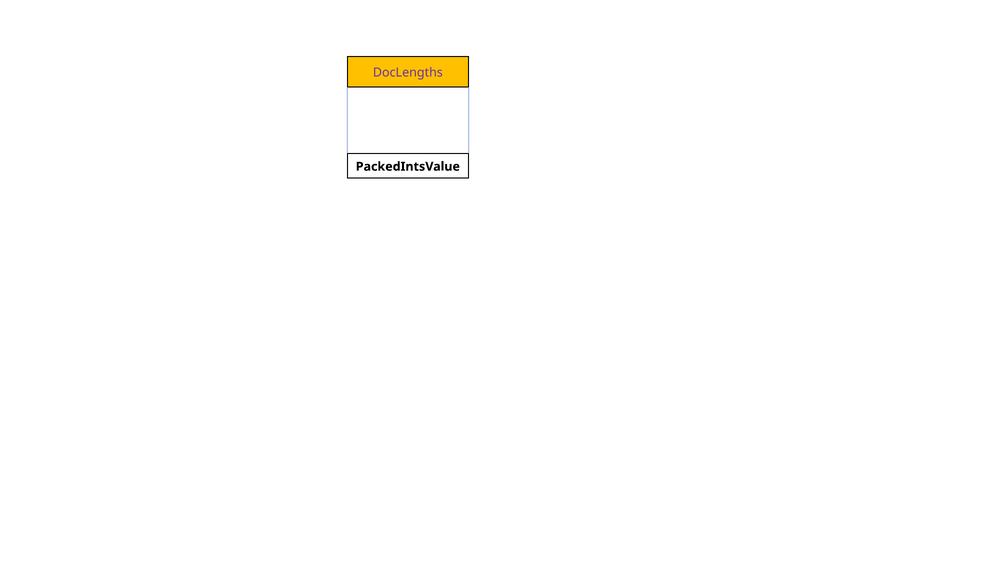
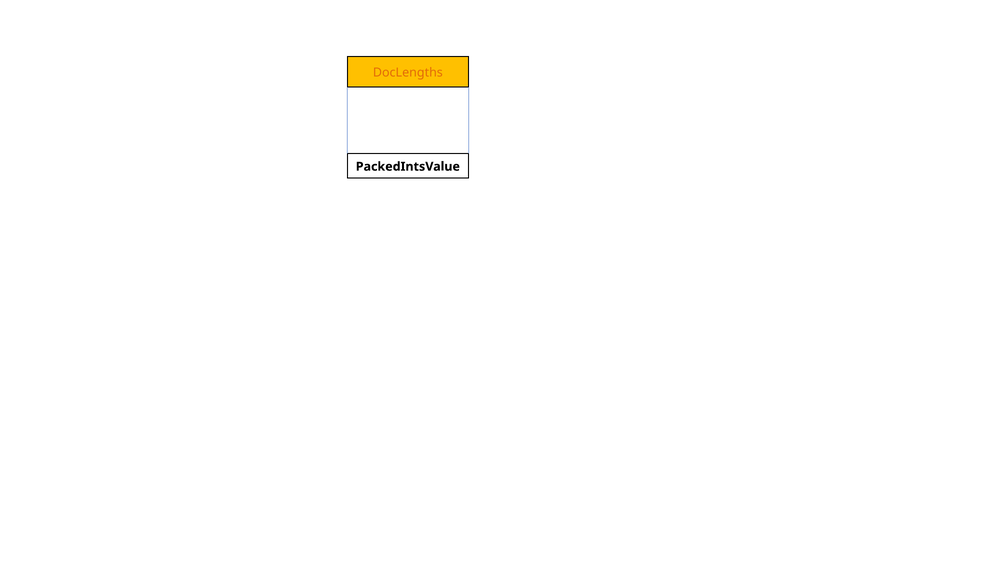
DocLengths colour: purple -> orange
